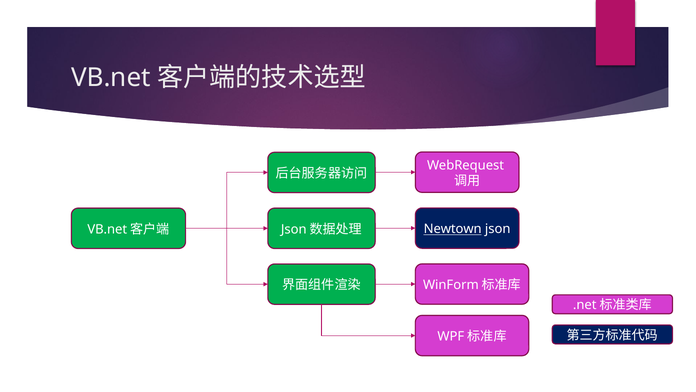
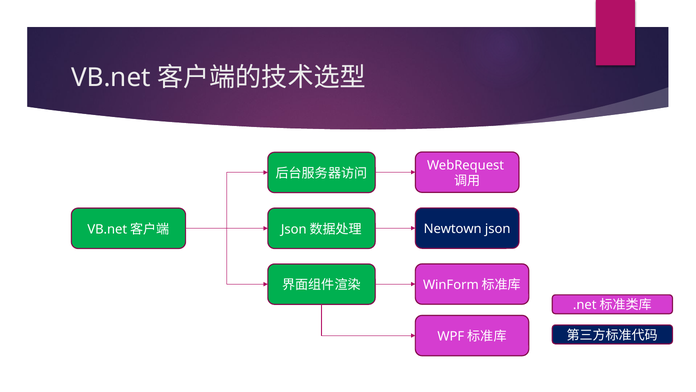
Newtown underline: present -> none
